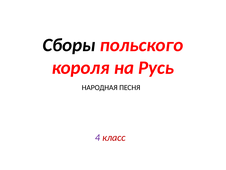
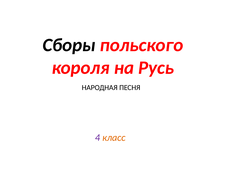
класс colour: red -> orange
